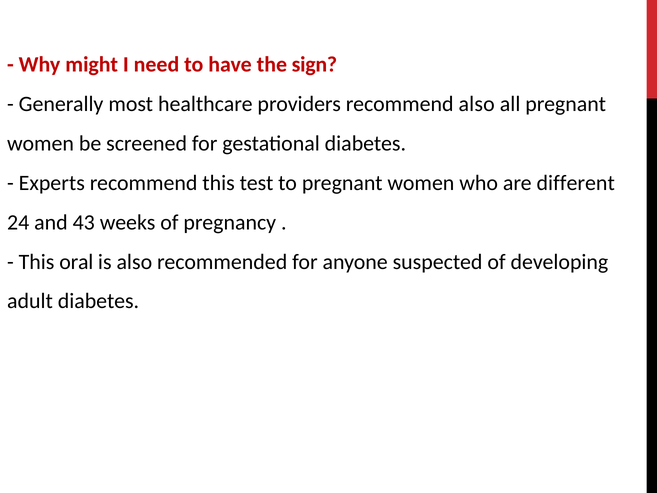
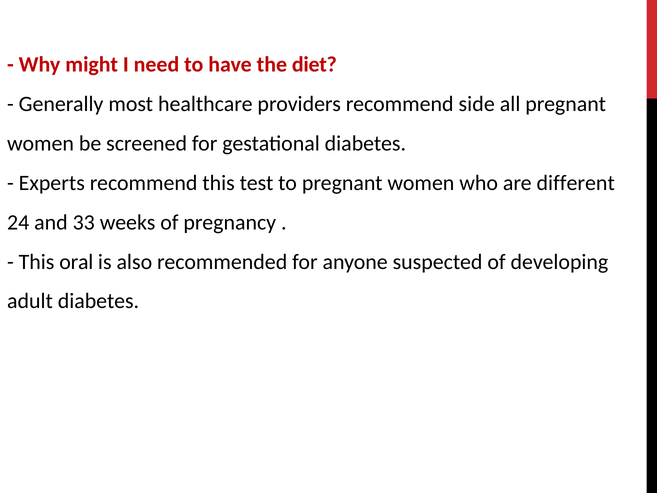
sign: sign -> diet
recommend also: also -> side
43: 43 -> 33
